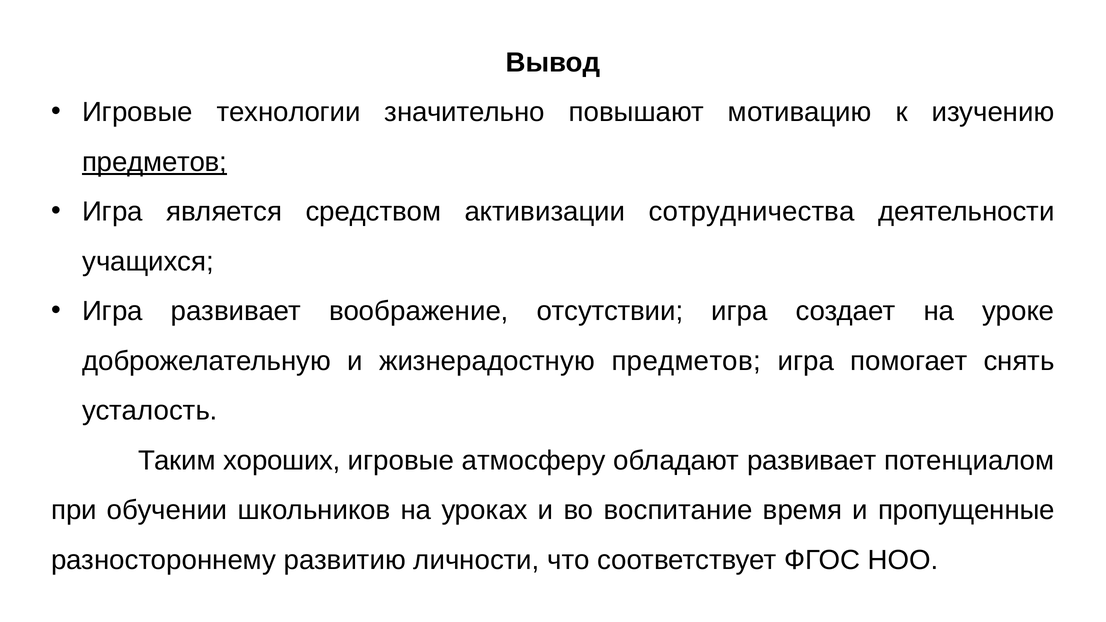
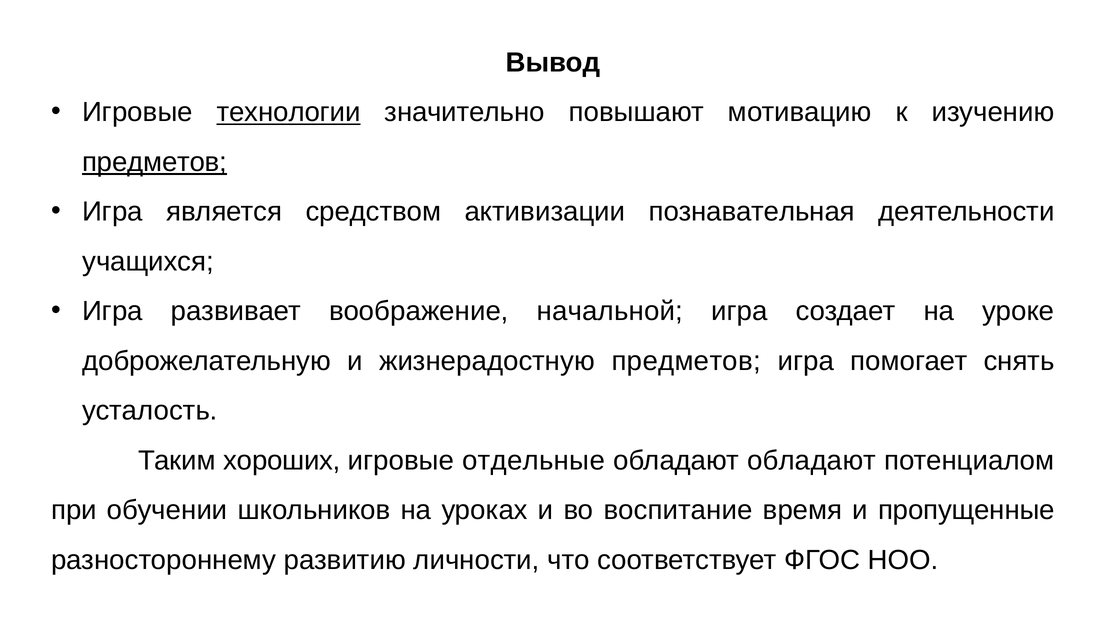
технологии underline: none -> present
сотрудничества: сотрудничества -> познавательная
отсутствии: отсутствии -> начальной
атмосферу: атмосферу -> отдельные
обладают развивает: развивает -> обладают
